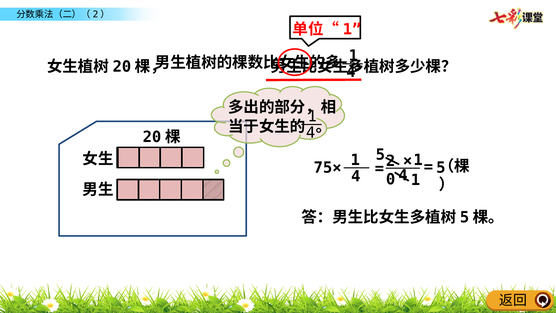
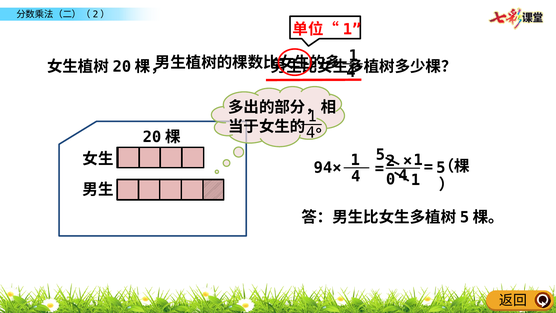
75×: 75× -> 94×
